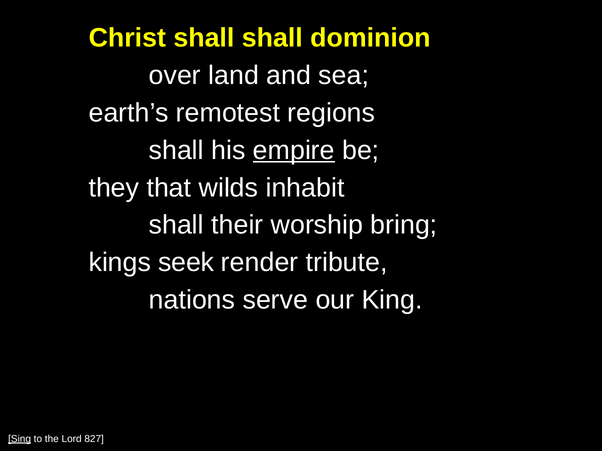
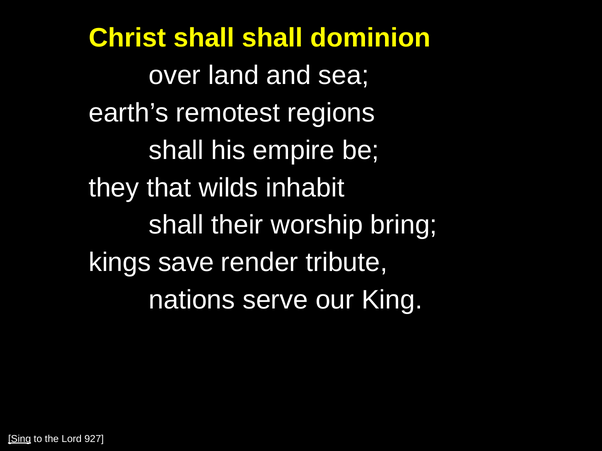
empire underline: present -> none
seek: seek -> save
827: 827 -> 927
